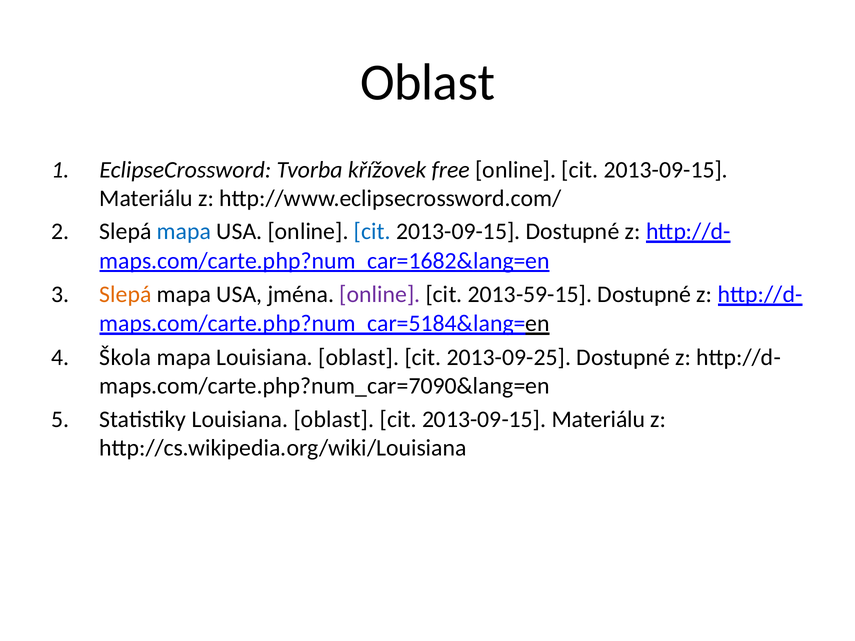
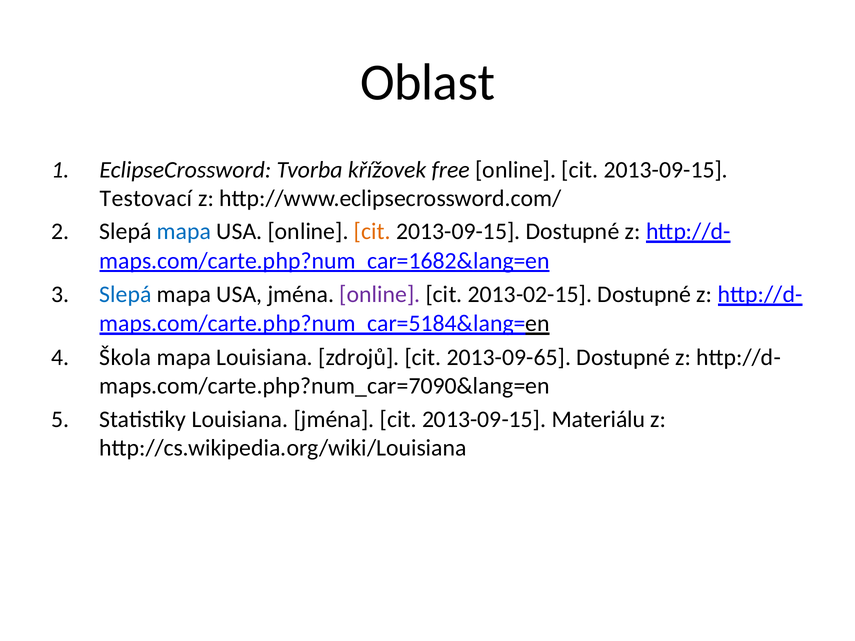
Materiálu at (146, 198): Materiálu -> Testovací
cit at (372, 232) colour: blue -> orange
Slepá at (125, 295) colour: orange -> blue
2013-59-15: 2013-59-15 -> 2013-02-15
mapa Louisiana oblast: oblast -> zdrojů
2013-09-25: 2013-09-25 -> 2013-09-65
Statistiky Louisiana oblast: oblast -> jména
